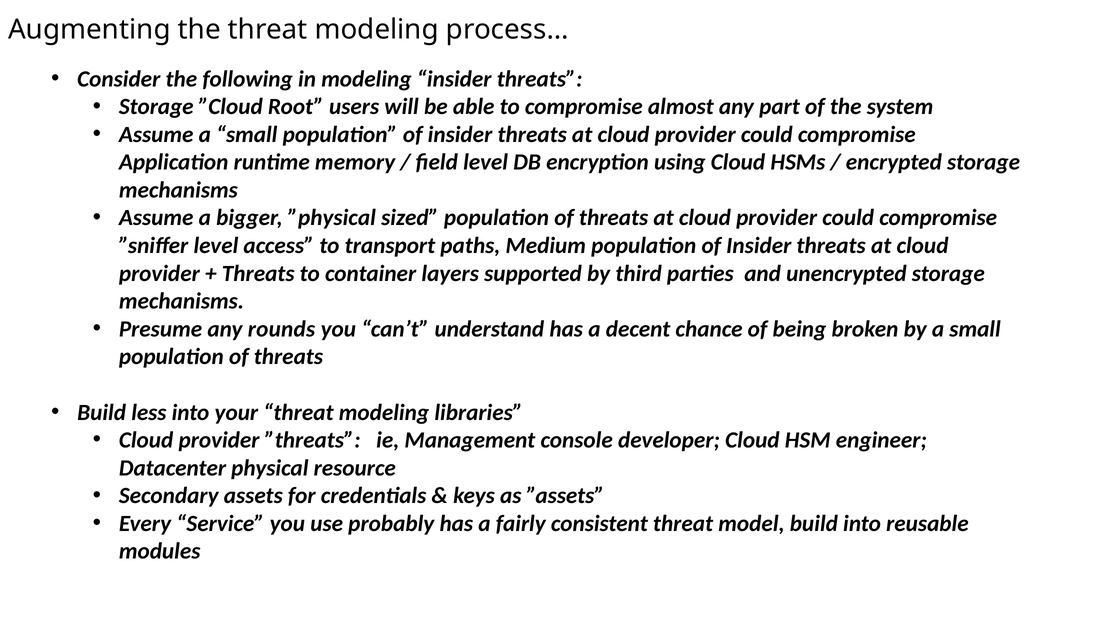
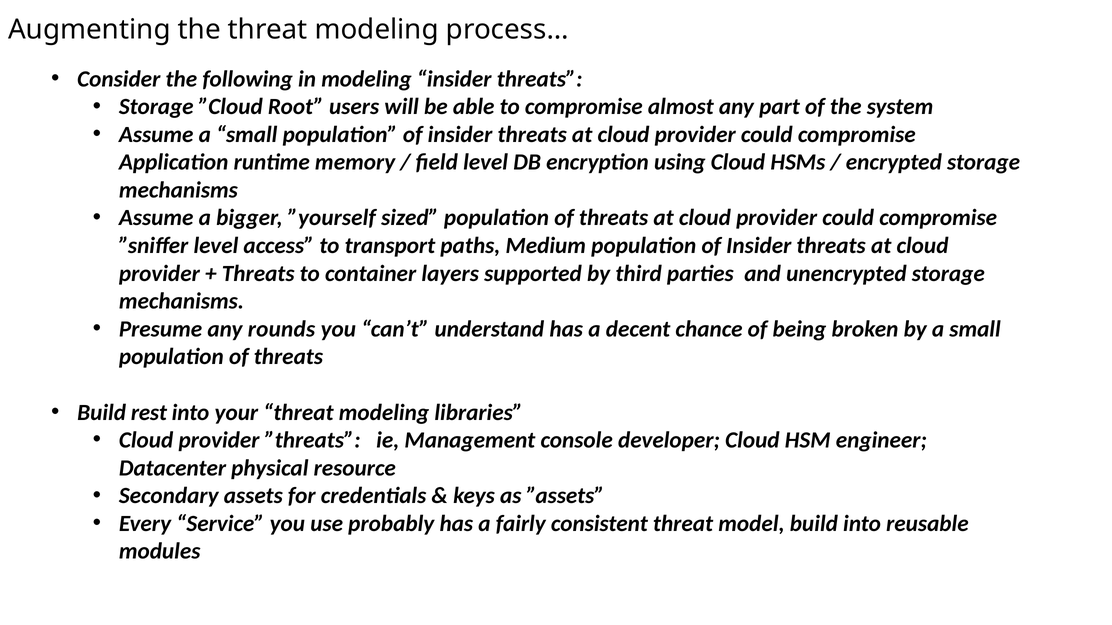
”physical: ”physical -> ”yourself
less: less -> rest
